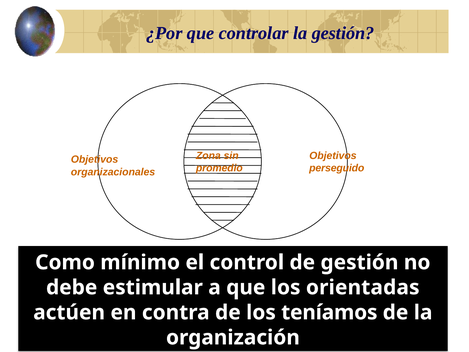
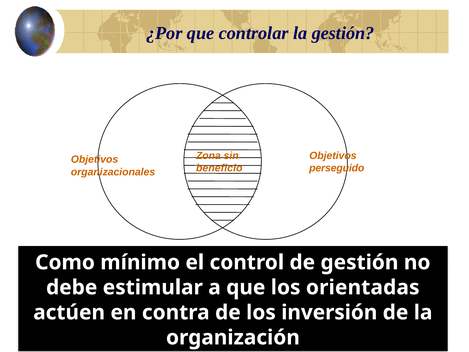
promedio: promedio -> beneficio
teníamos: teníamos -> inversión
